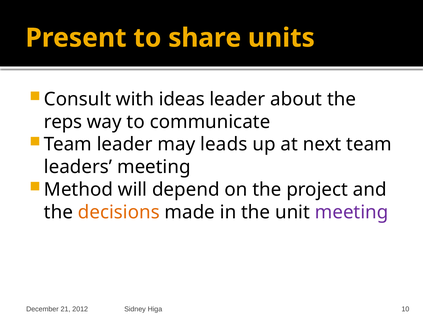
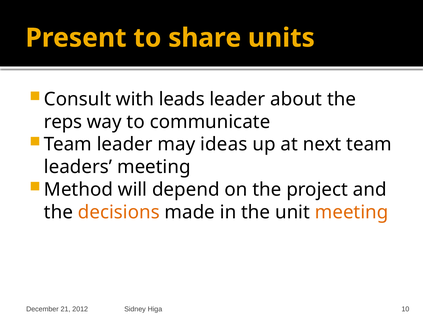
ideas: ideas -> leads
leads: leads -> ideas
meeting at (352, 212) colour: purple -> orange
